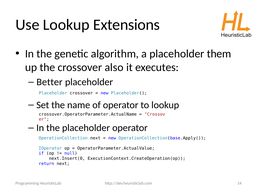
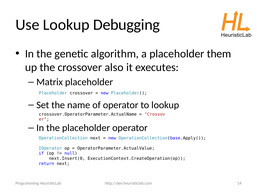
Extensions: Extensions -> Debugging
Better: Better -> Matrix
